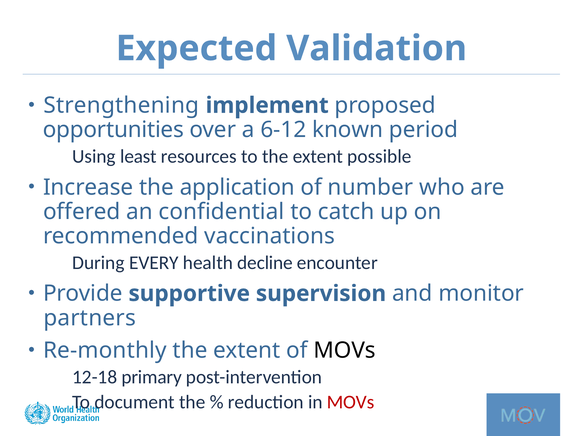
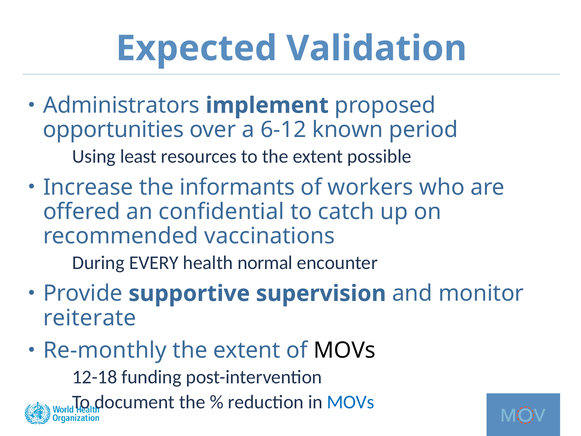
Strengthening: Strengthening -> Administrators
application: application -> informants
number: number -> workers
decline: decline -> normal
partners: partners -> reiterate
primary: primary -> funding
MOVs at (351, 402) colour: red -> blue
